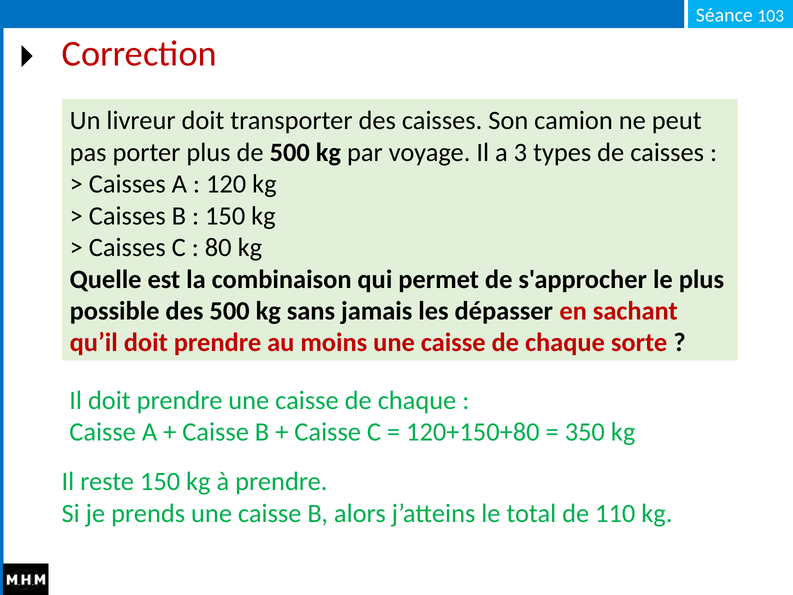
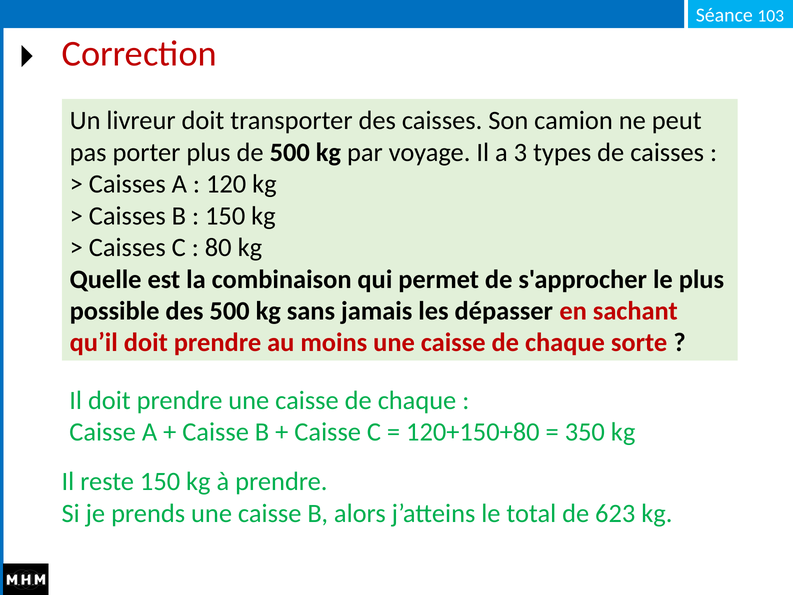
110: 110 -> 623
